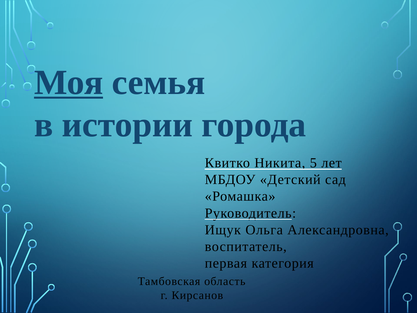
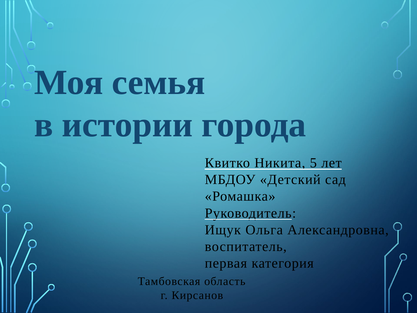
Моя underline: present -> none
